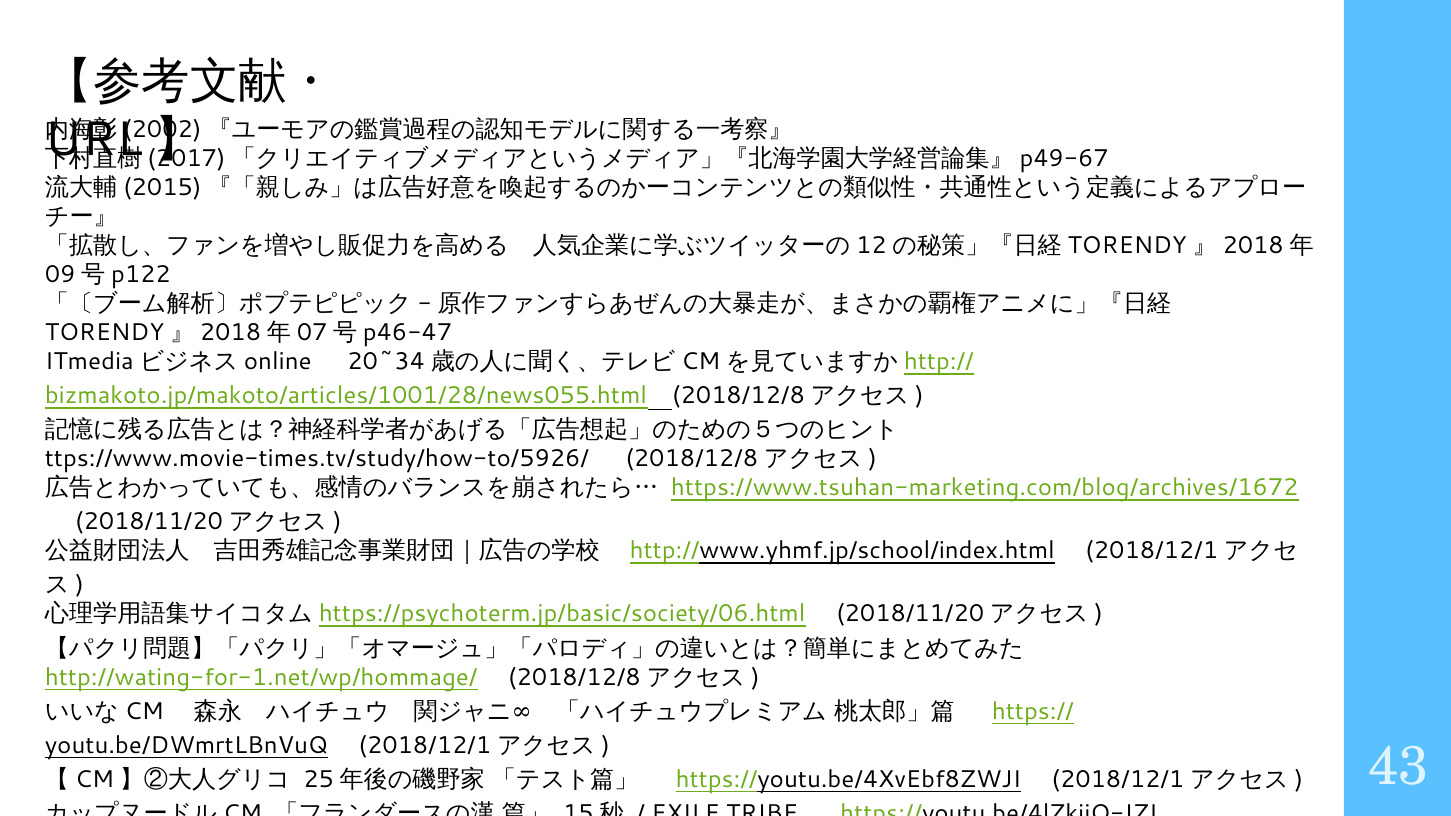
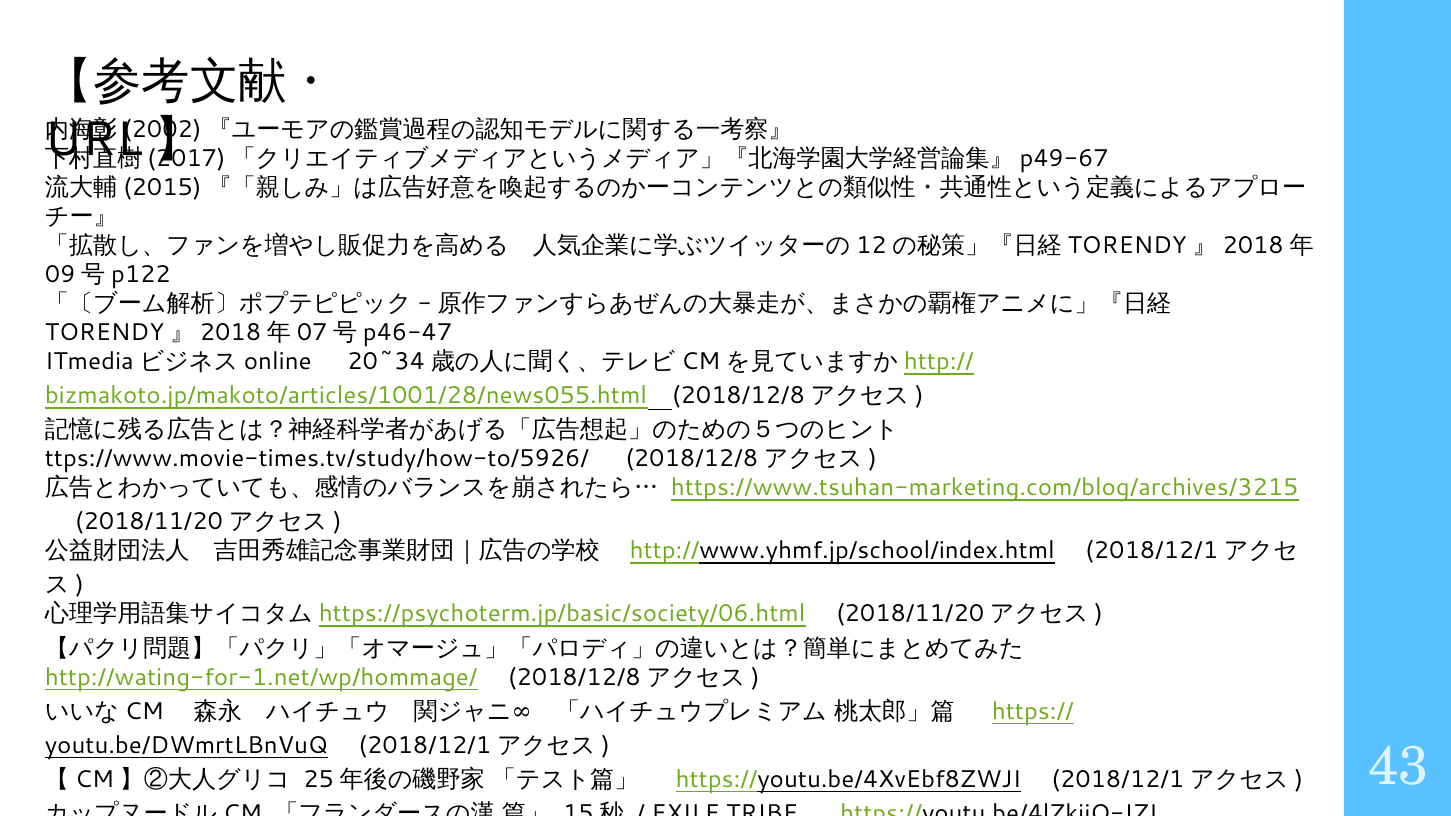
https://www.tsuhan-marketing.com/blog/archives/1672: https://www.tsuhan-marketing.com/blog/archives/1672 -> https://www.tsuhan-marketing.com/blog/archives/3215
